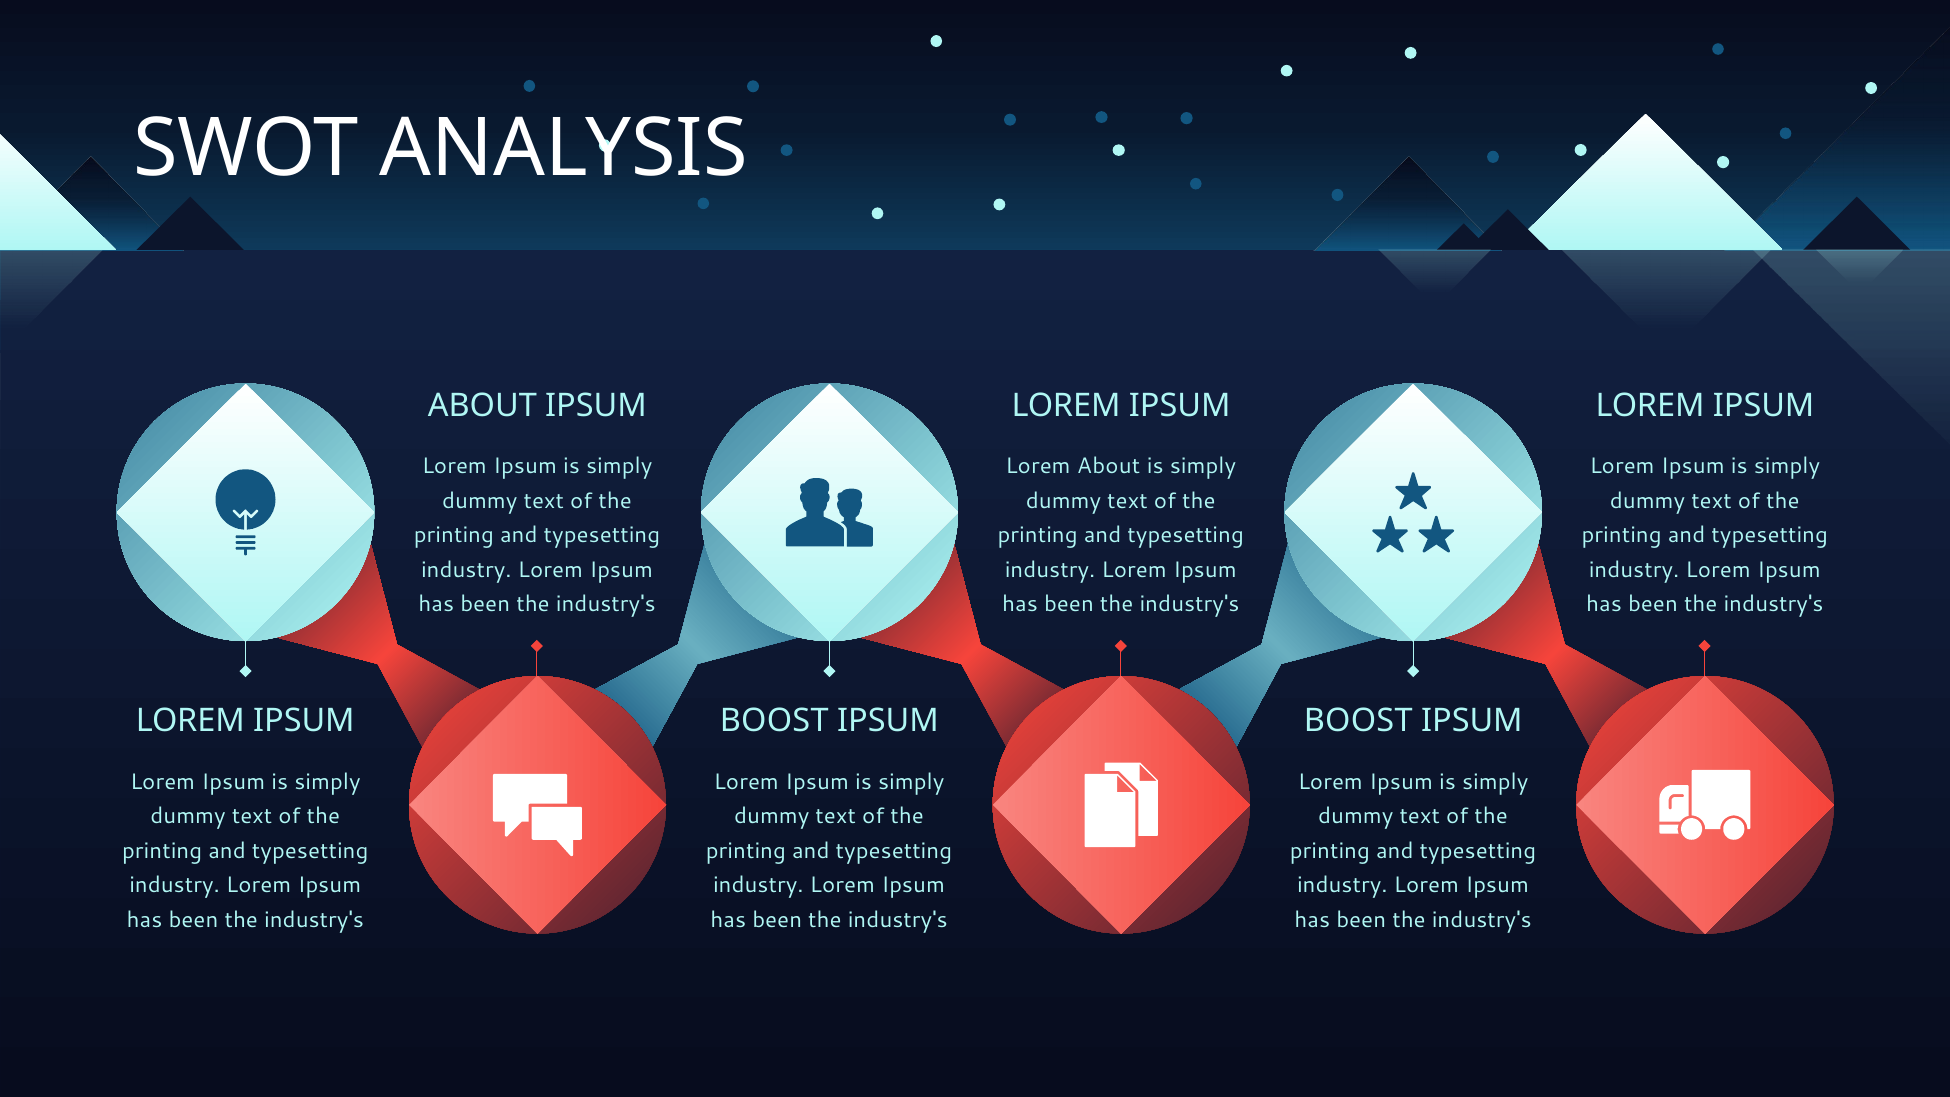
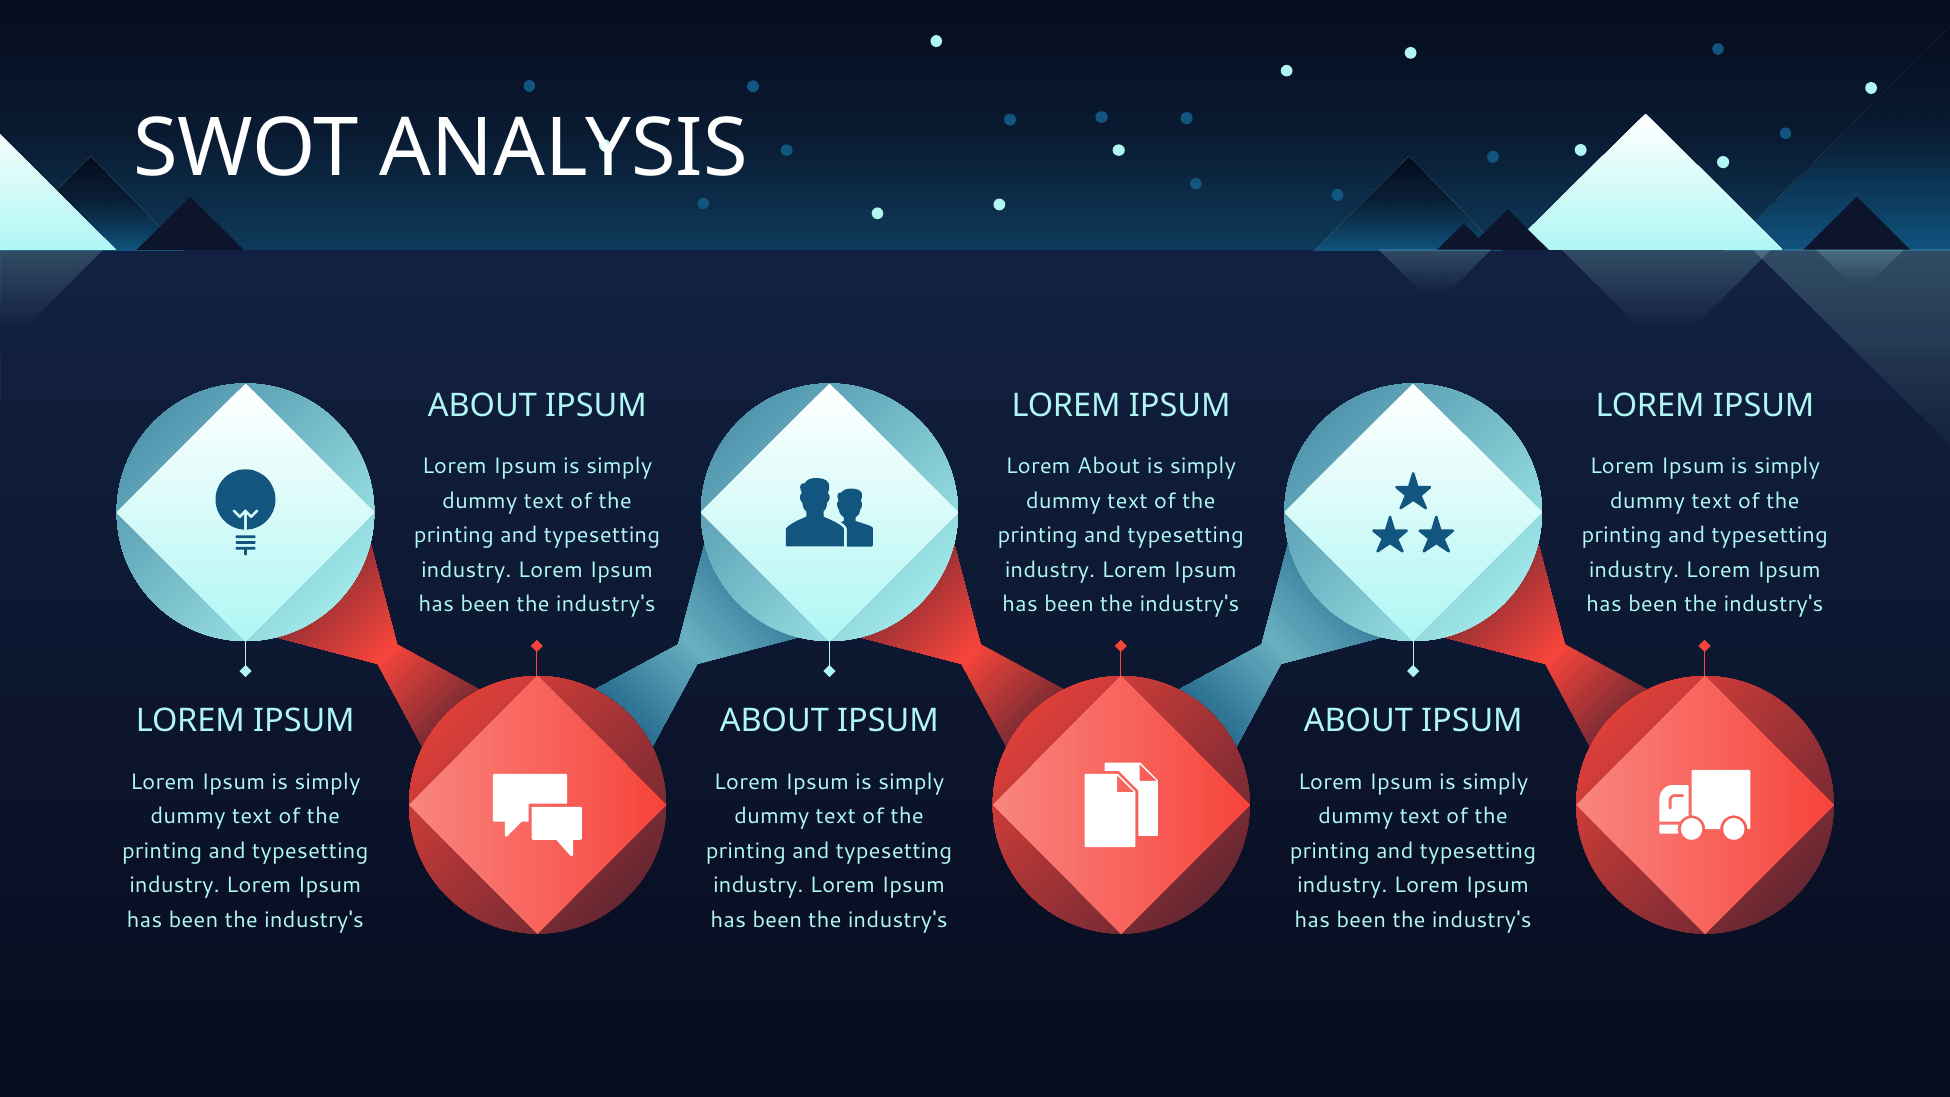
BOOST at (774, 721): BOOST -> ABOUT
BOOST at (1358, 721): BOOST -> ABOUT
